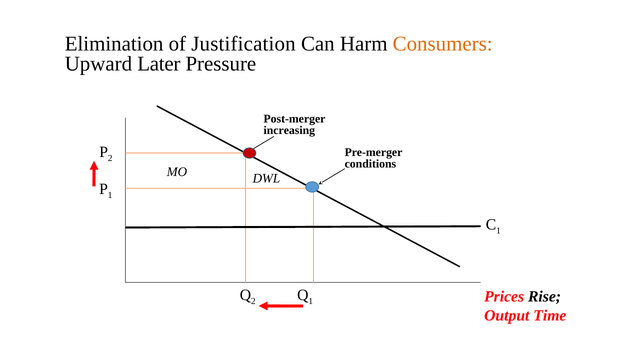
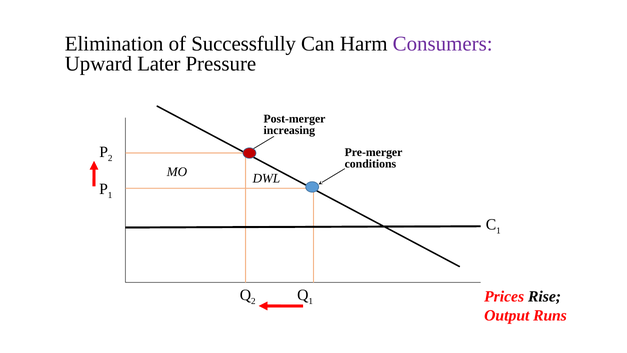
Justification: Justification -> Successfully
Consumers colour: orange -> purple
Time: Time -> Runs
